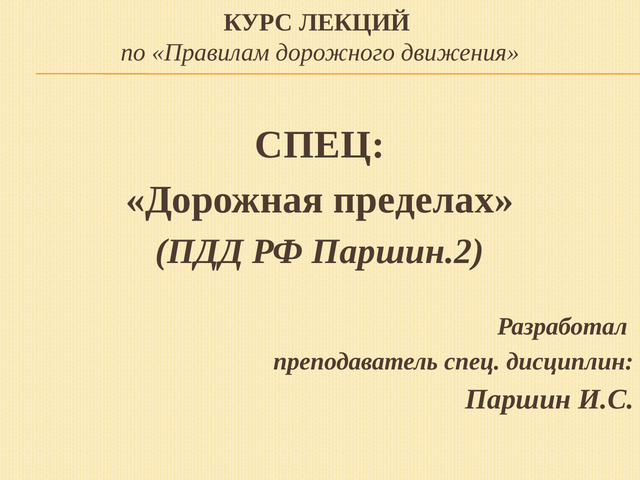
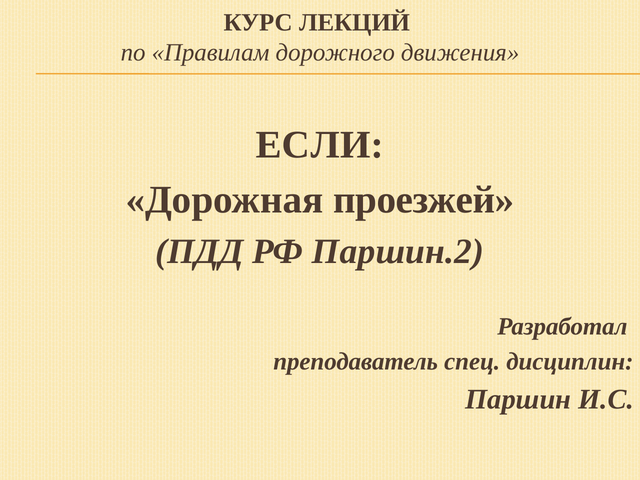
СПЕЦ at (320, 145): СПЕЦ -> ЕСЛИ
пределах: пределах -> проезжей
